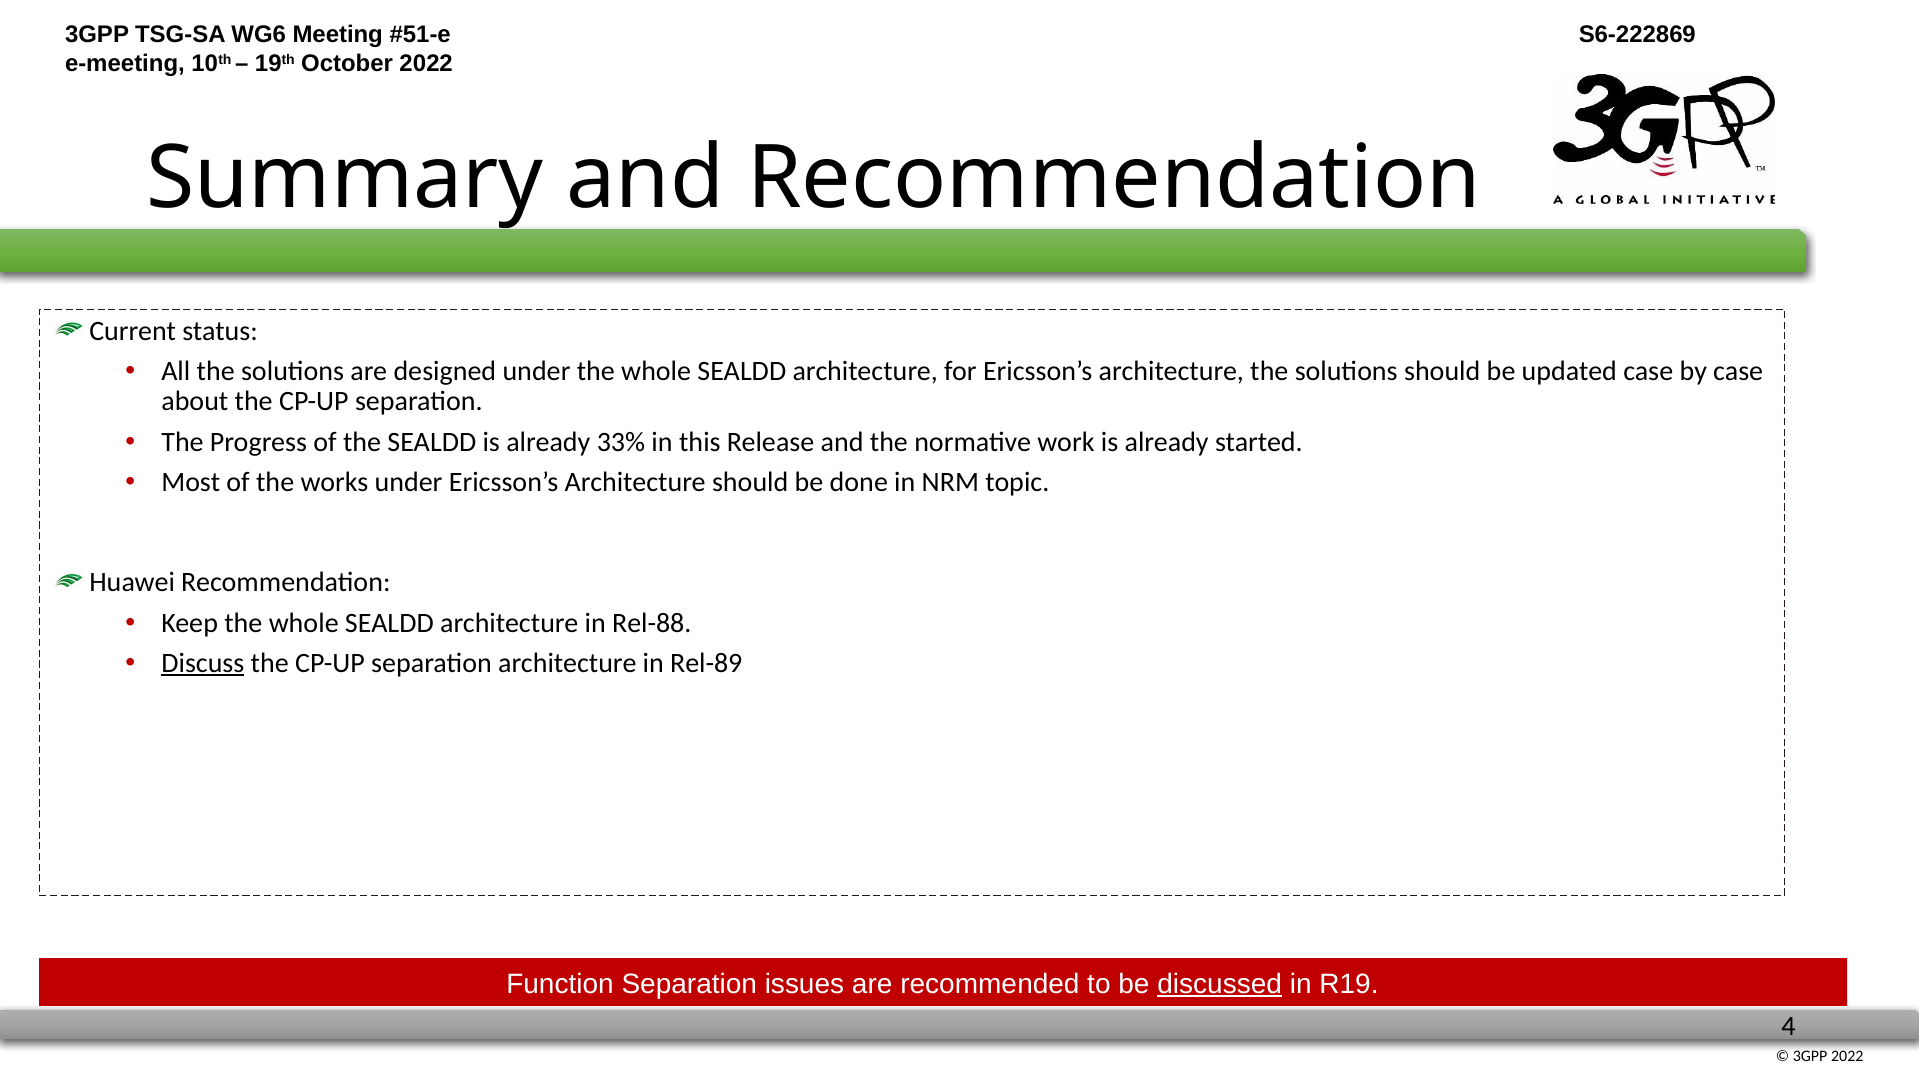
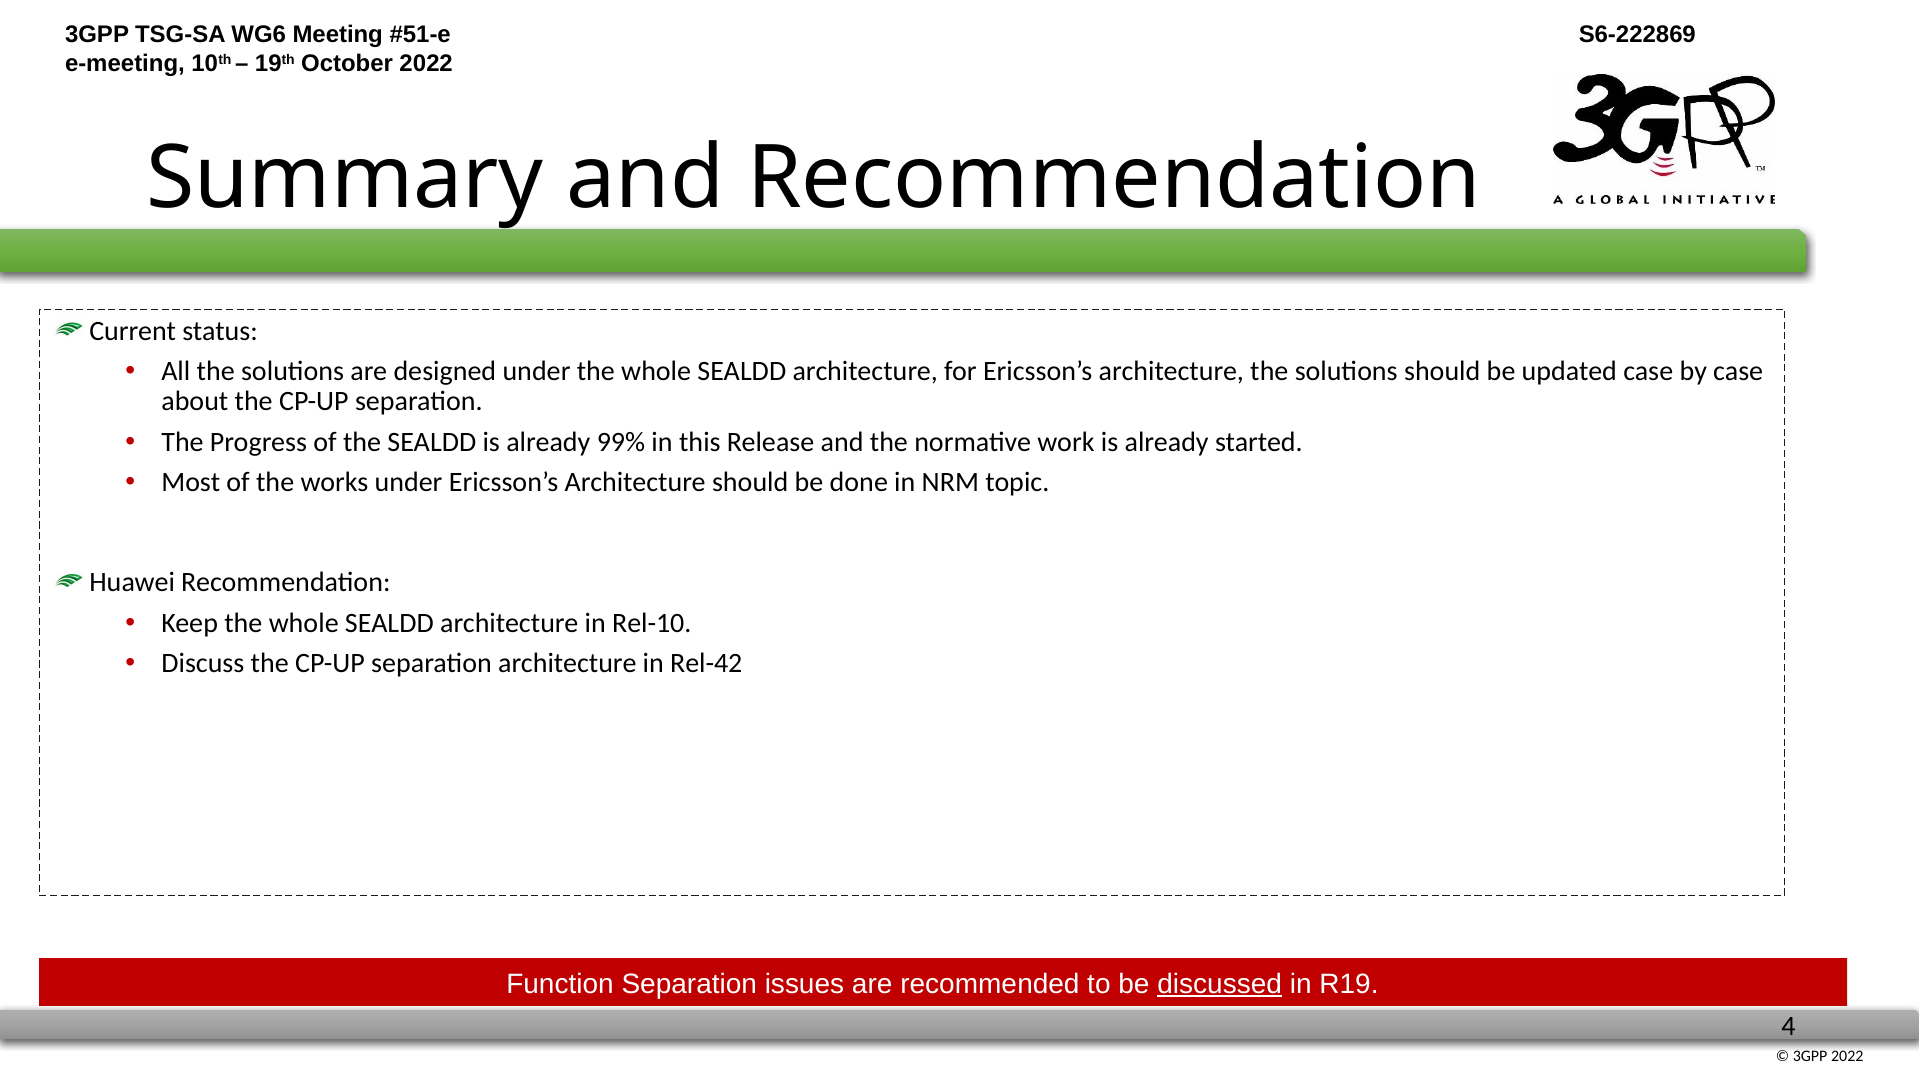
33%: 33% -> 99%
Rel-88: Rel-88 -> Rel-10
Discuss underline: present -> none
Rel-89: Rel-89 -> Rel-42
